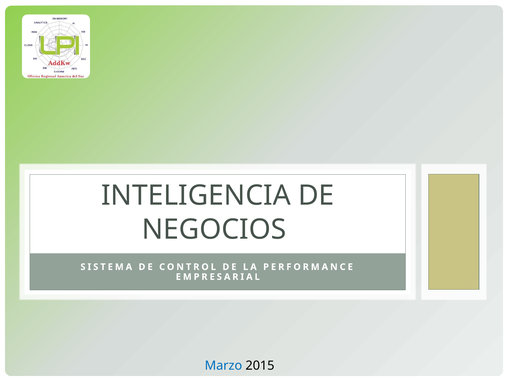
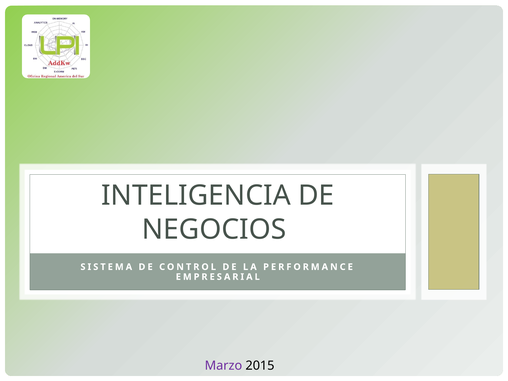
Marzo colour: blue -> purple
